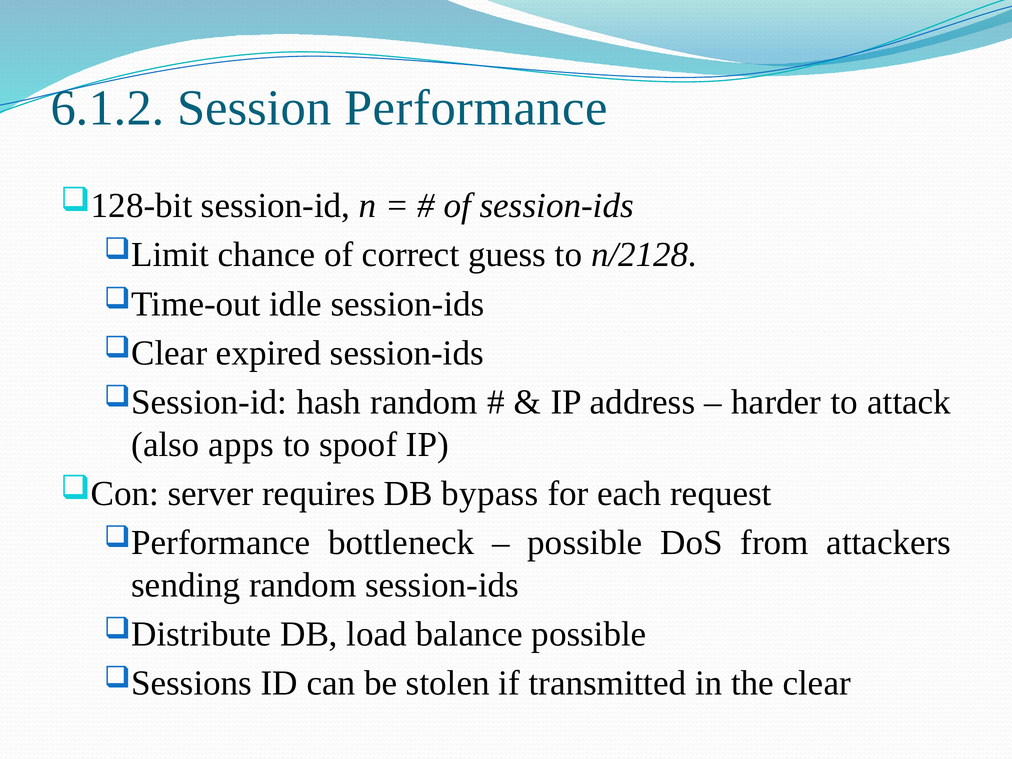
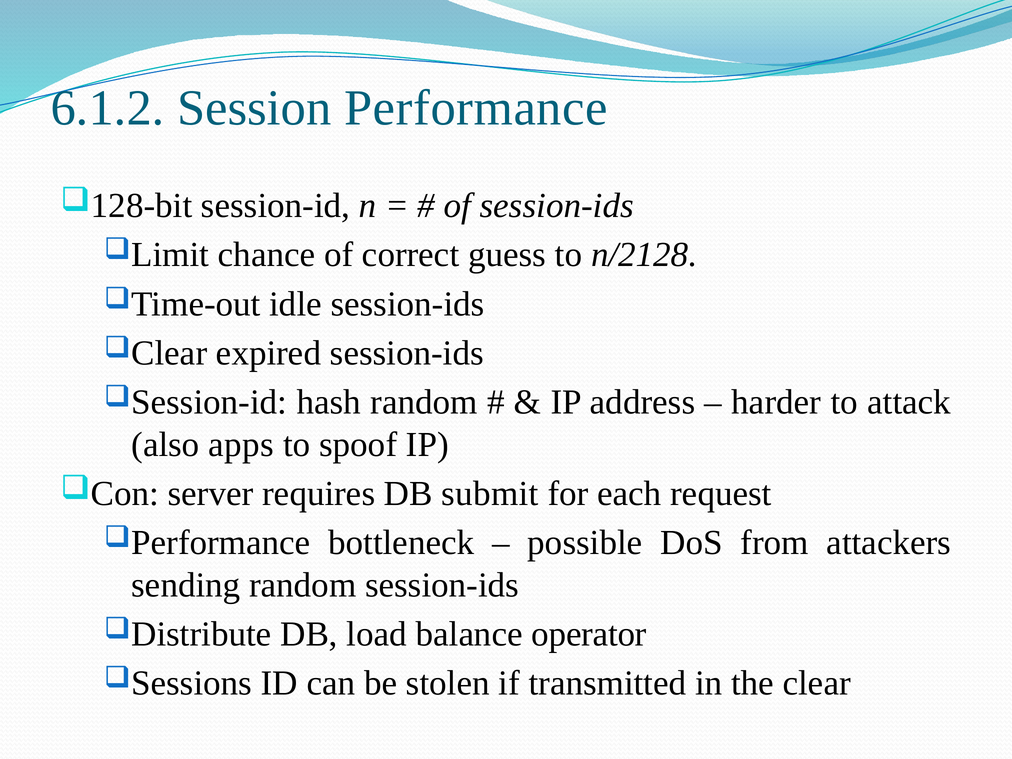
bypass: bypass -> submit
balance possible: possible -> operator
